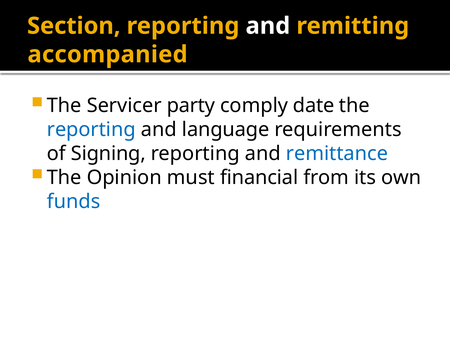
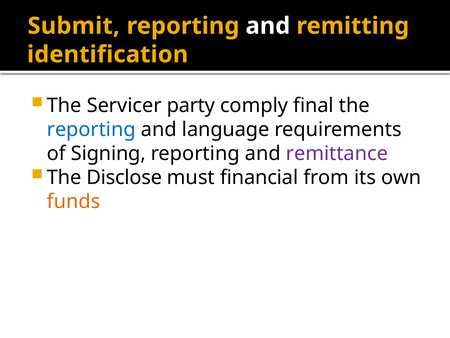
Section: Section -> Submit
accompanied: accompanied -> identification
date: date -> final
remittance colour: blue -> purple
Opinion: Opinion -> Disclose
funds colour: blue -> orange
